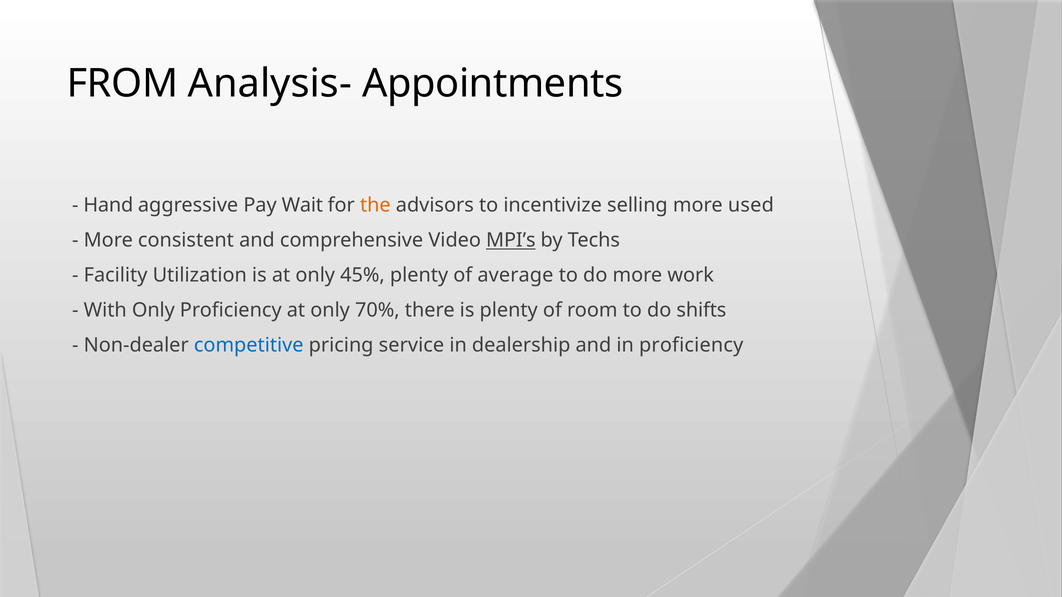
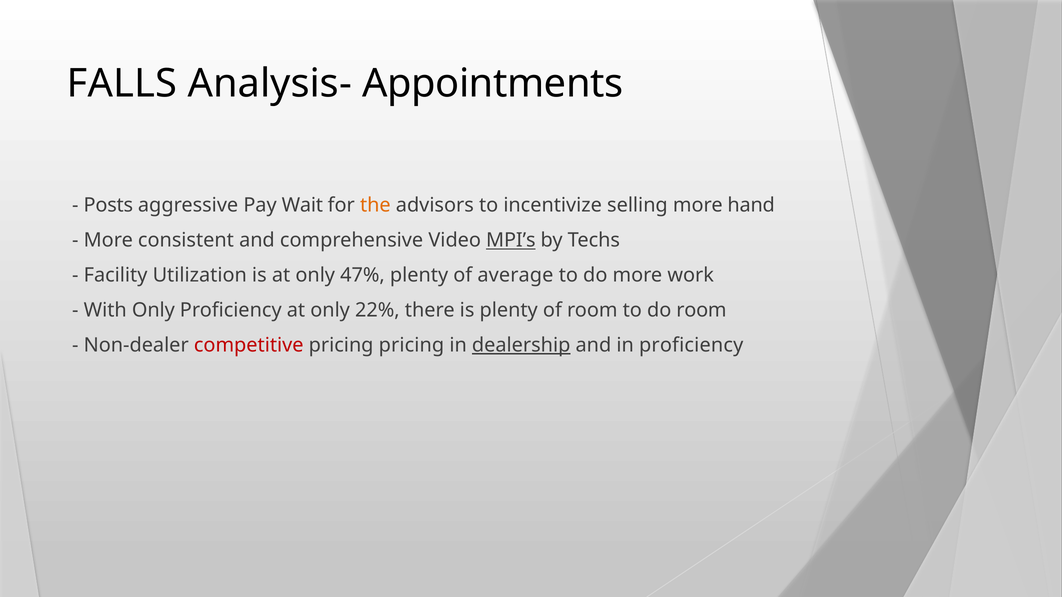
FROM: FROM -> FALLS
Hand: Hand -> Posts
used: used -> hand
45%: 45% -> 47%
70%: 70% -> 22%
do shifts: shifts -> room
competitive colour: blue -> red
pricing service: service -> pricing
dealership underline: none -> present
